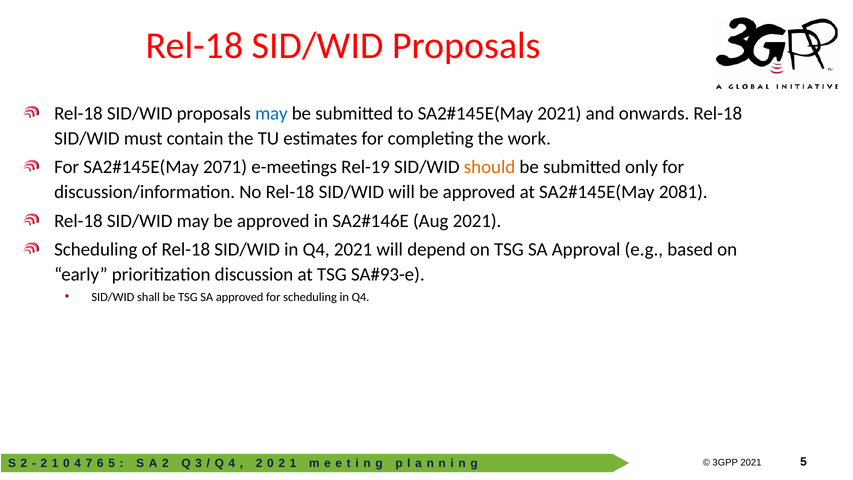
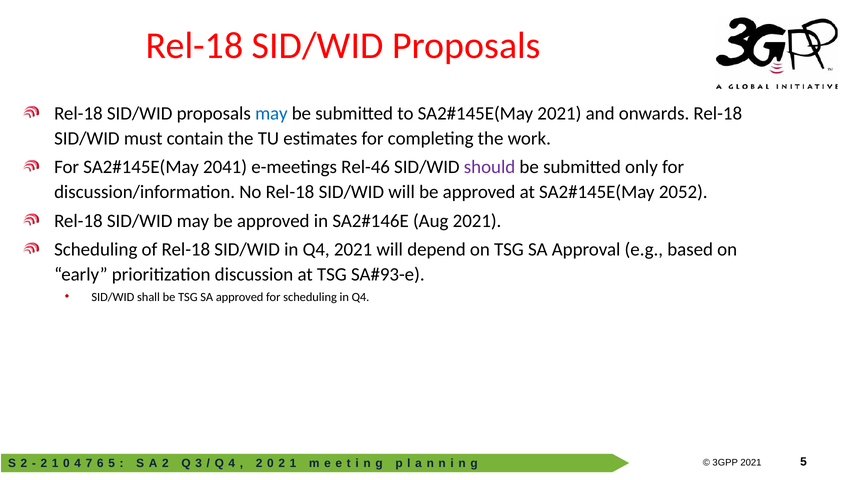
2071: 2071 -> 2041
Rel-19: Rel-19 -> Rel-46
should colour: orange -> purple
2081: 2081 -> 2052
